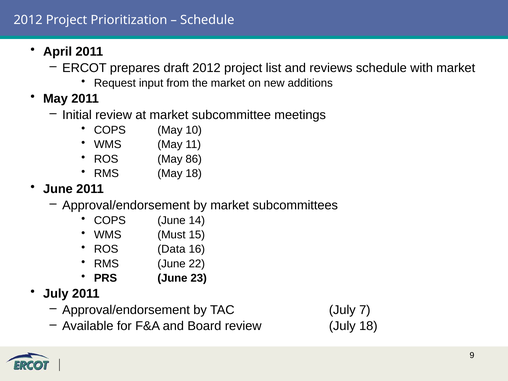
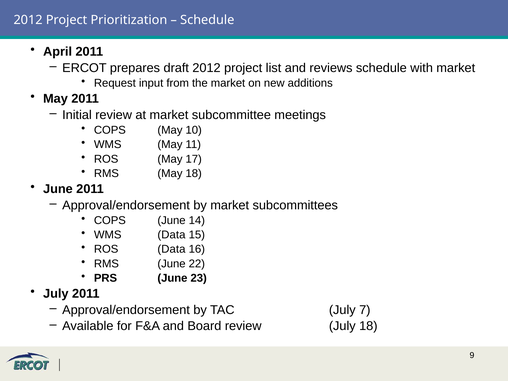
86: 86 -> 17
WMS Must: Must -> Data
